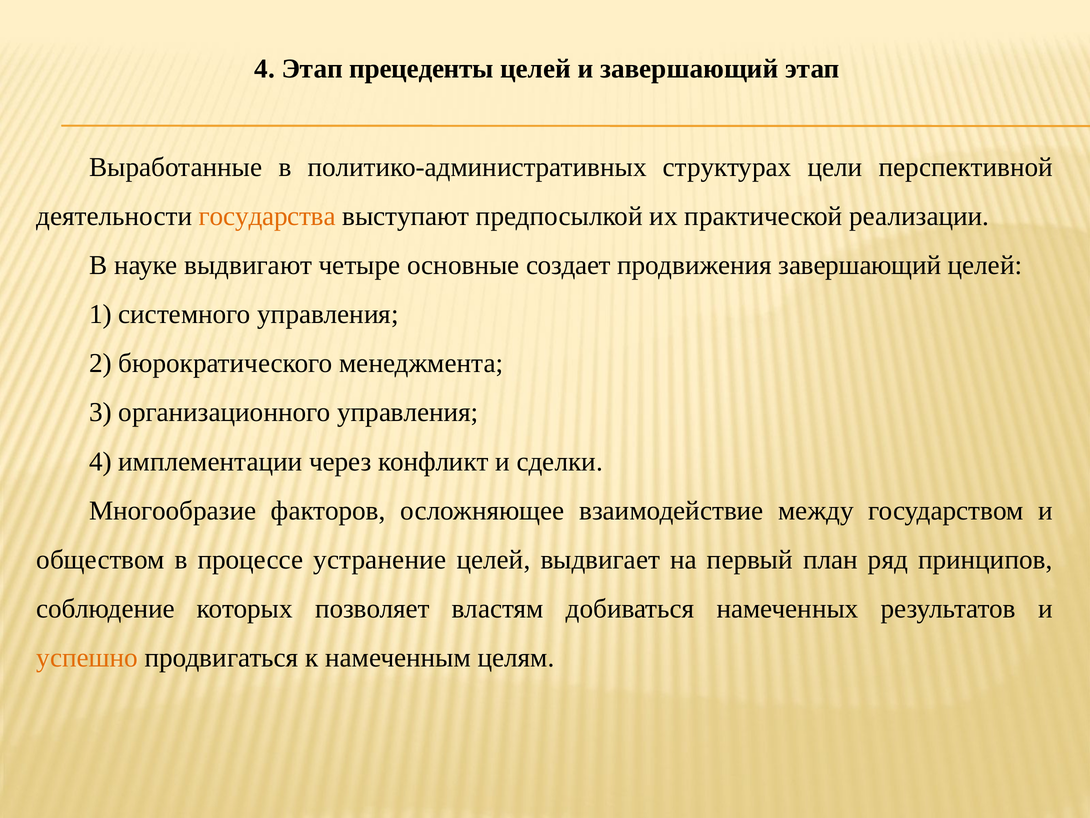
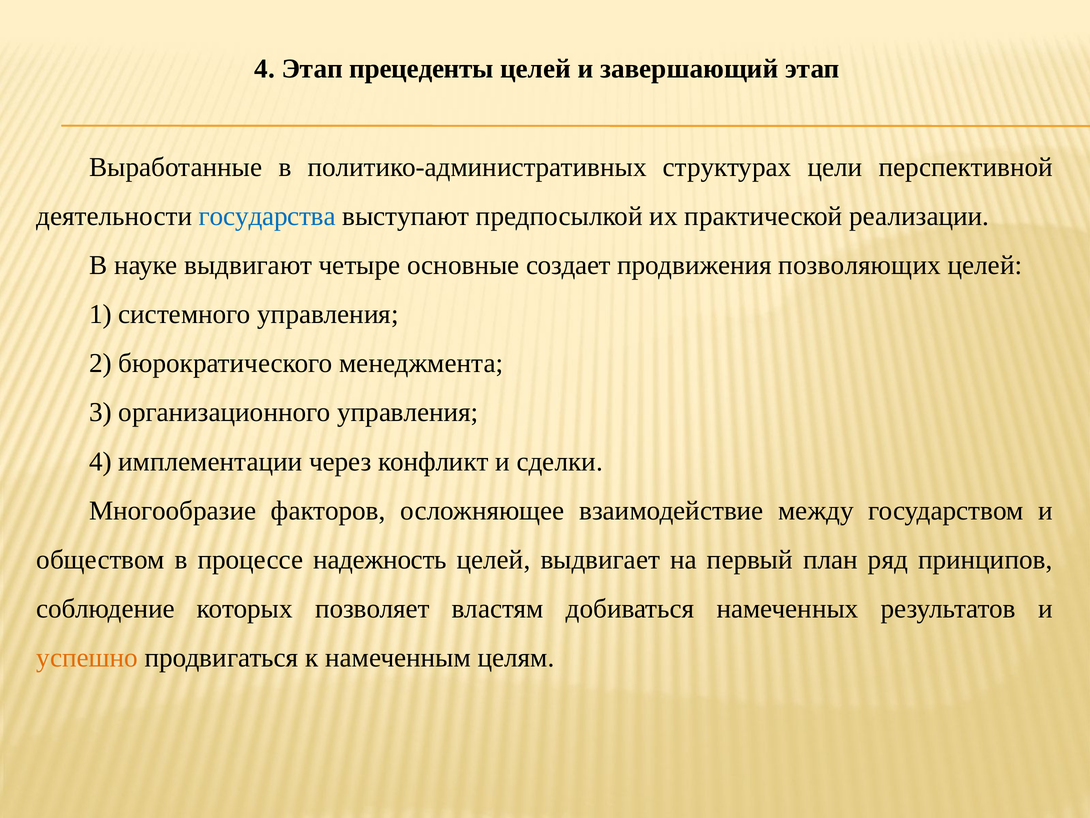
государства colour: orange -> blue
продвижения завершающий: завершающий -> позволяющих
устранение: устранение -> надежность
